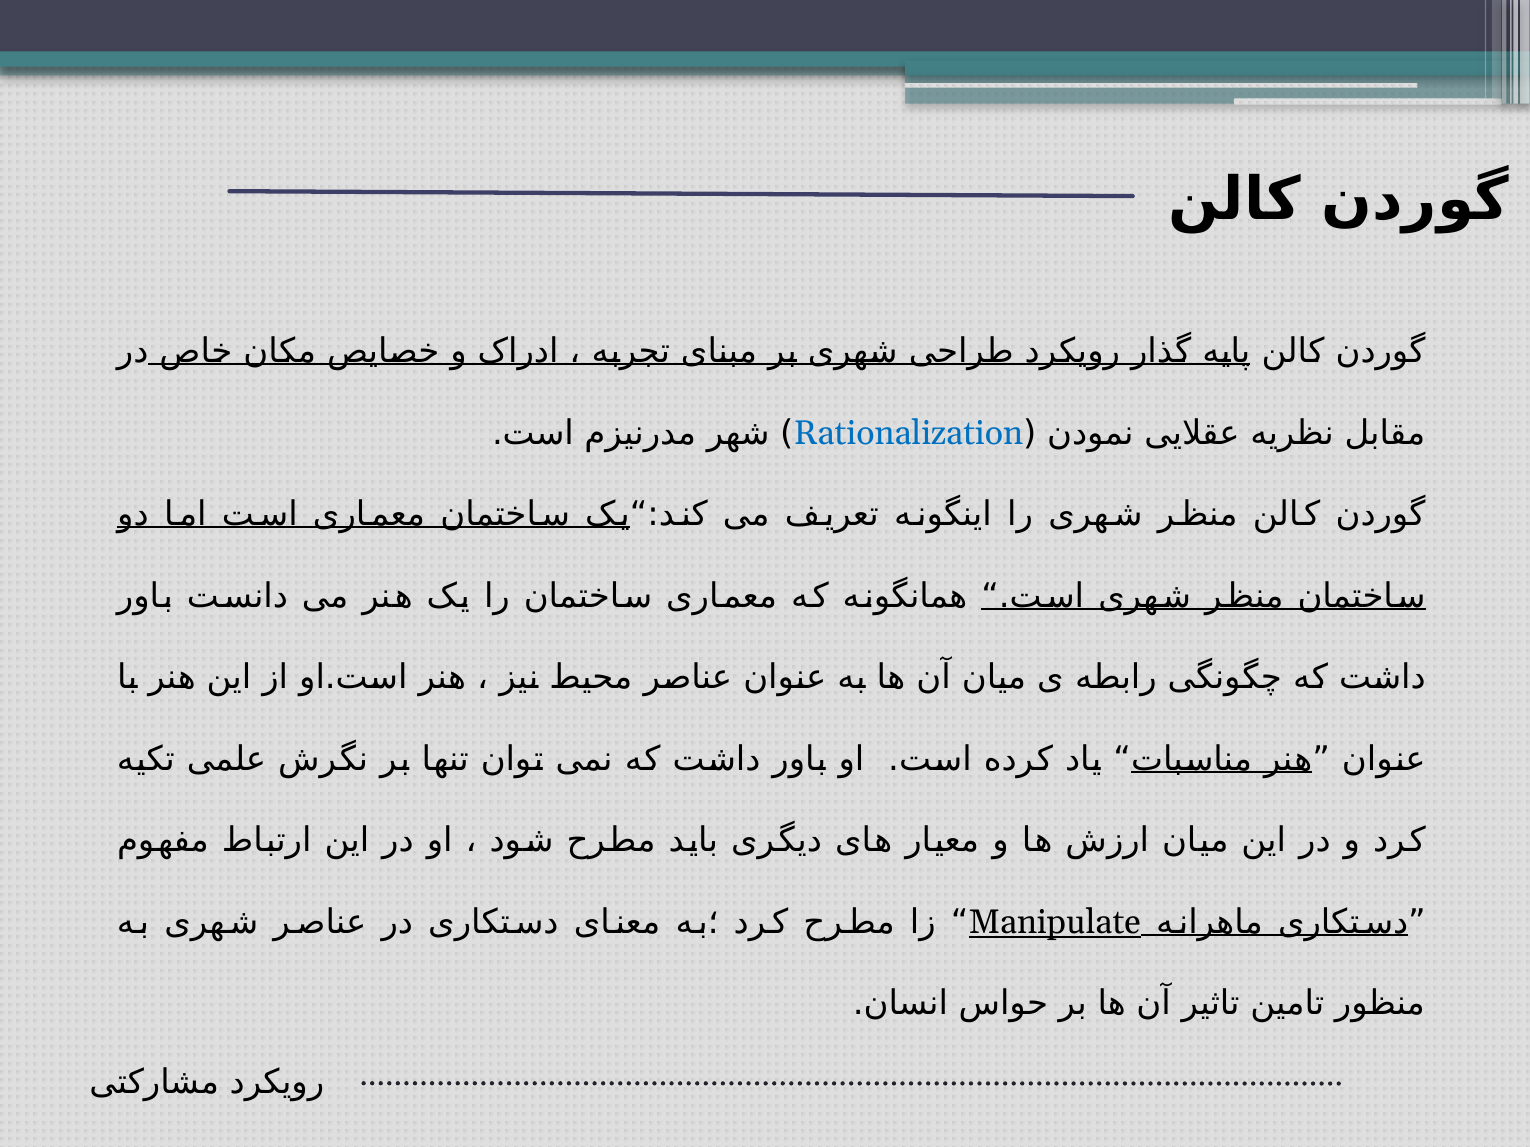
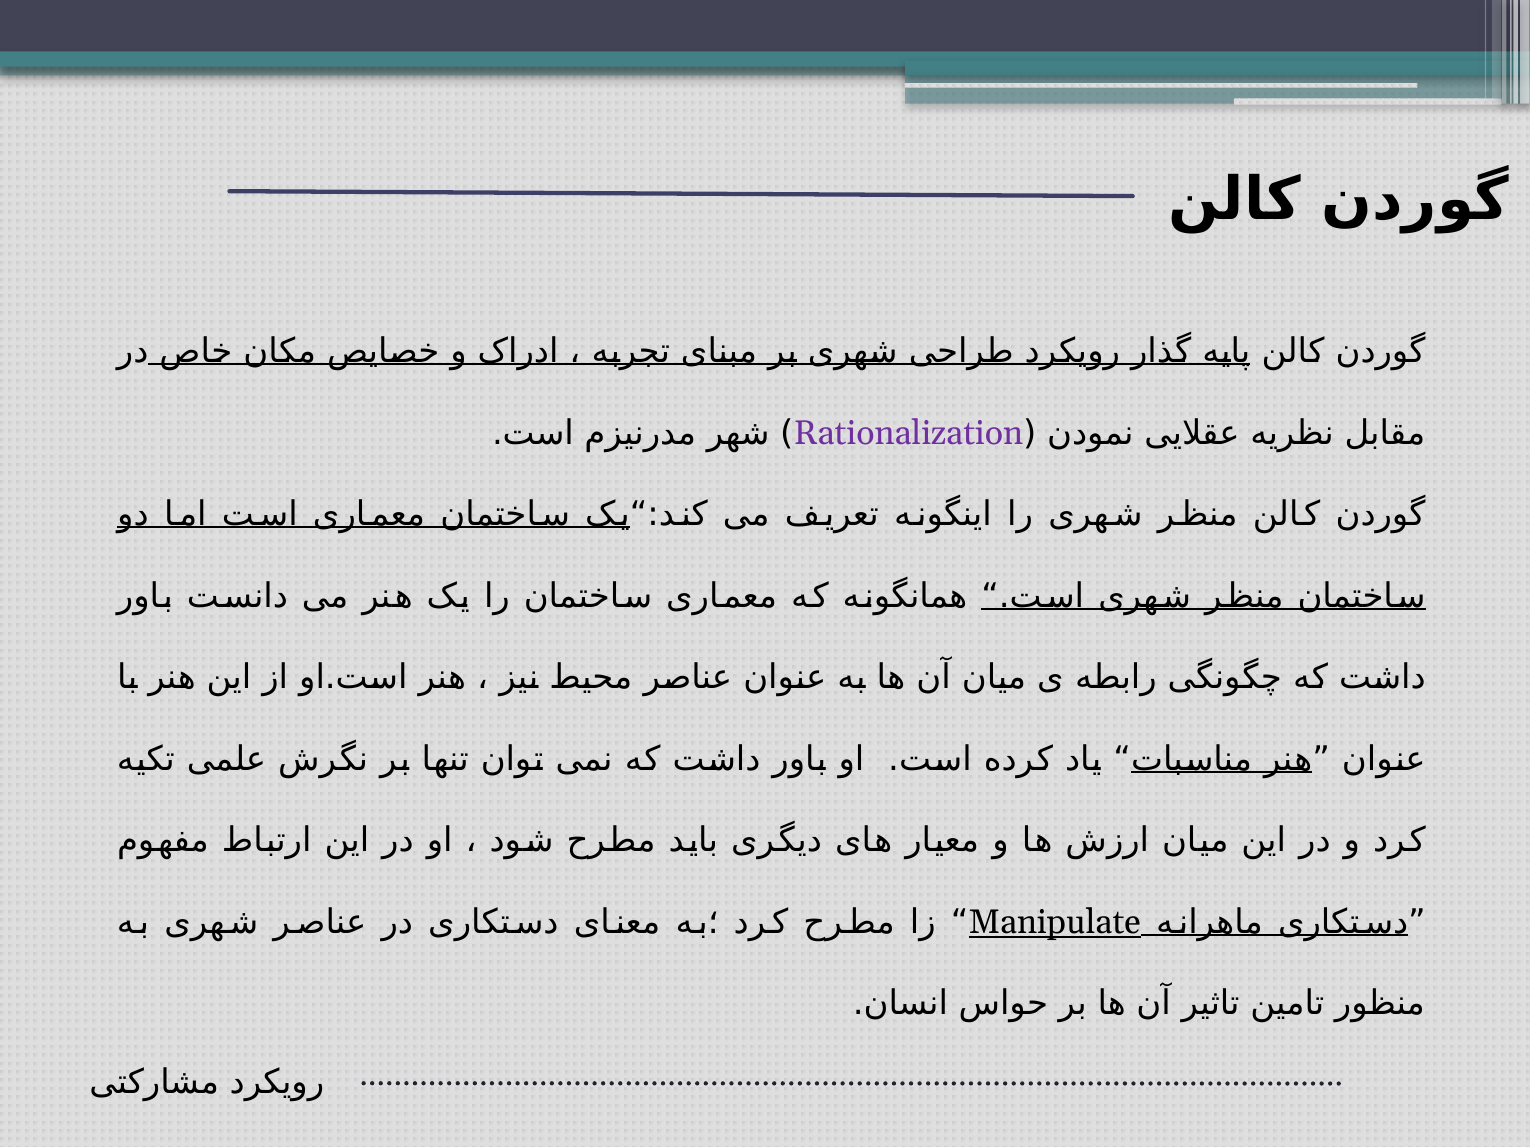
Rationalization colour: blue -> purple
